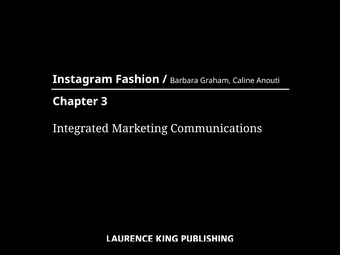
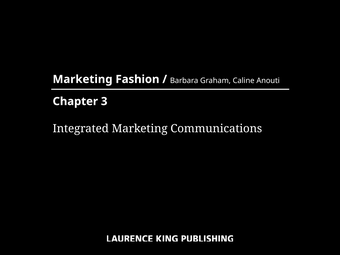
Instagram at (83, 79): Instagram -> Marketing
